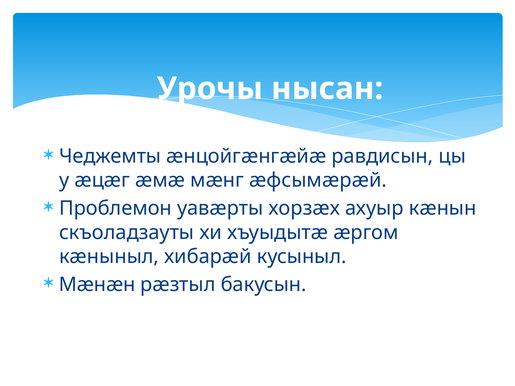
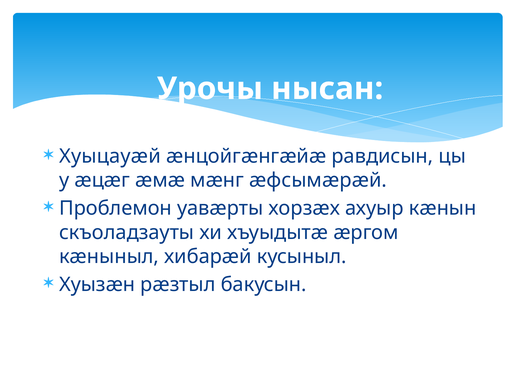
Чеджемты: Чеджемты -> Хуыцауæй
Мæнæн: Мæнæн -> Хуызæн
